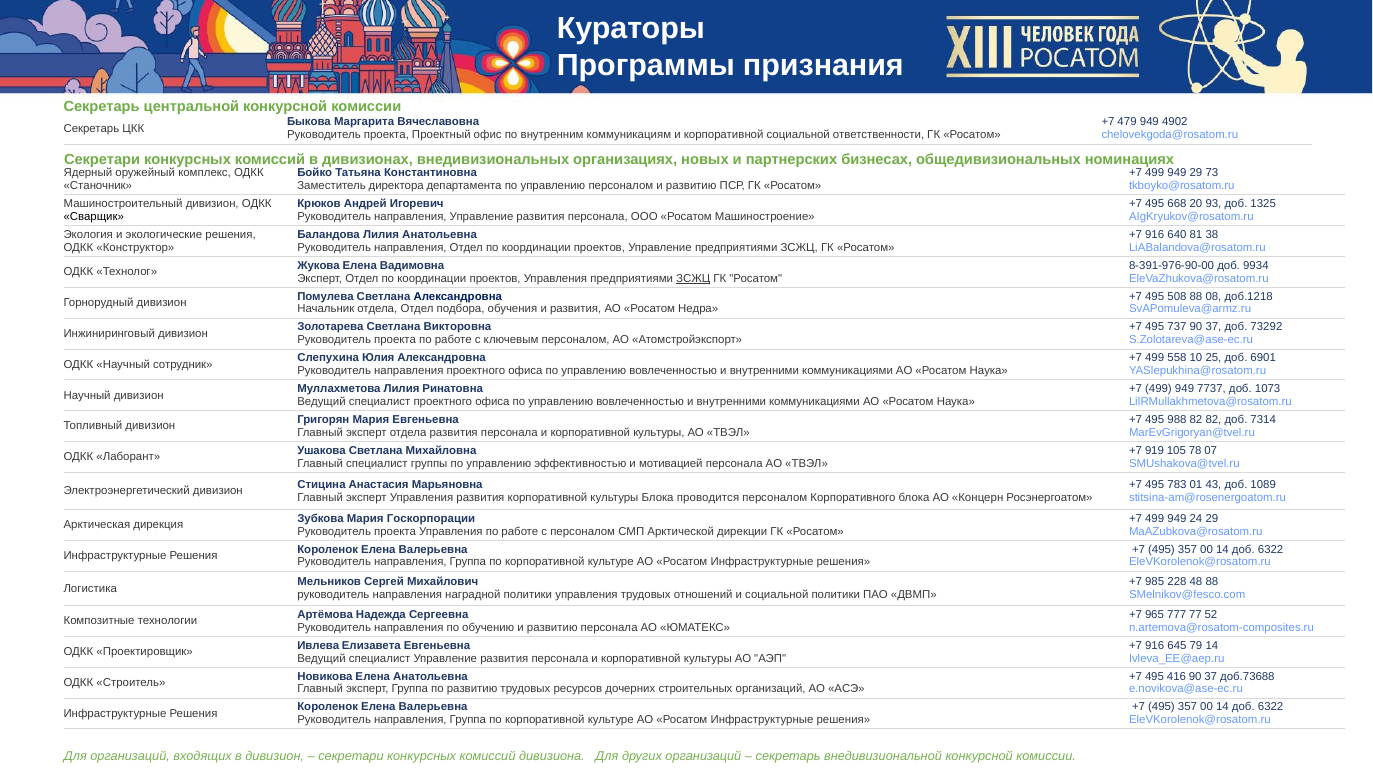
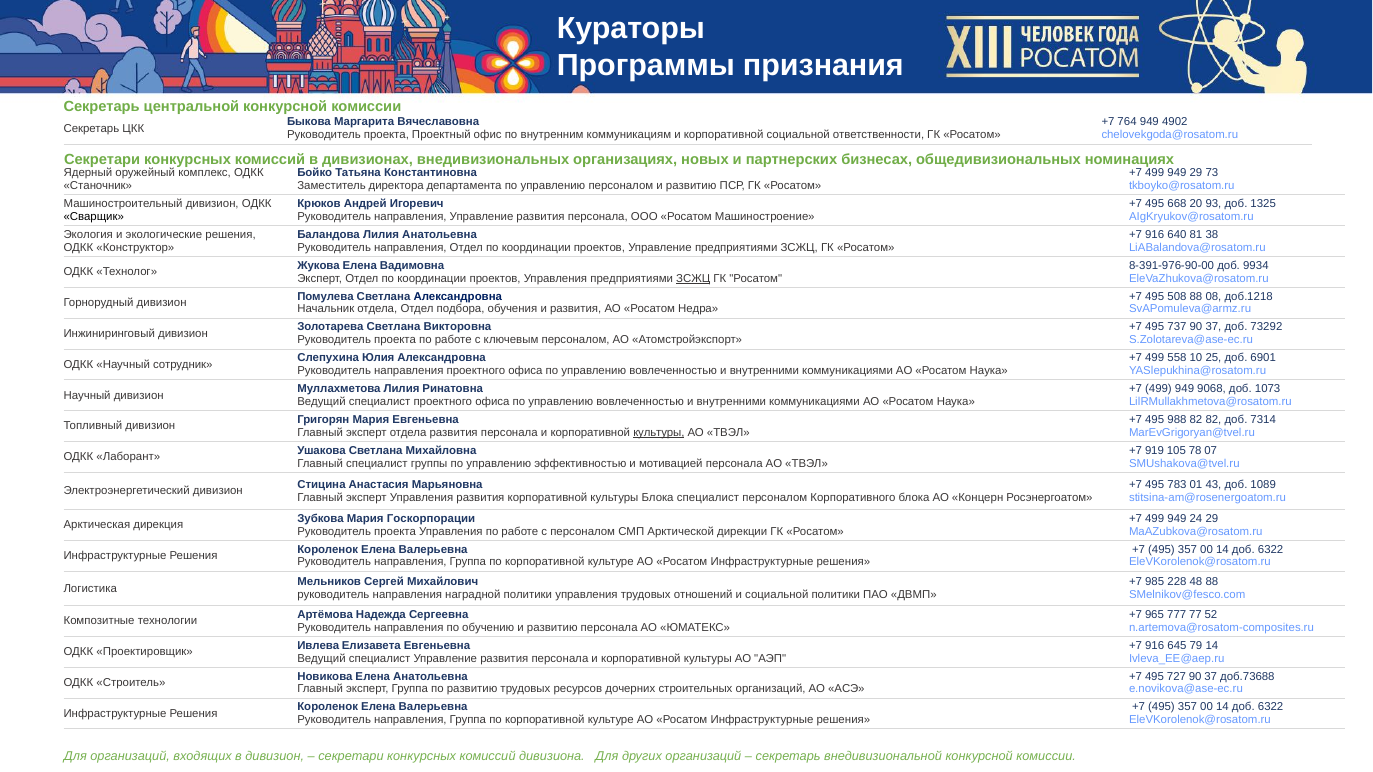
479: 479 -> 764
7737: 7737 -> 9068
культуры at (659, 433) underline: none -> present
Блока проводится: проводится -> специалист
416: 416 -> 727
